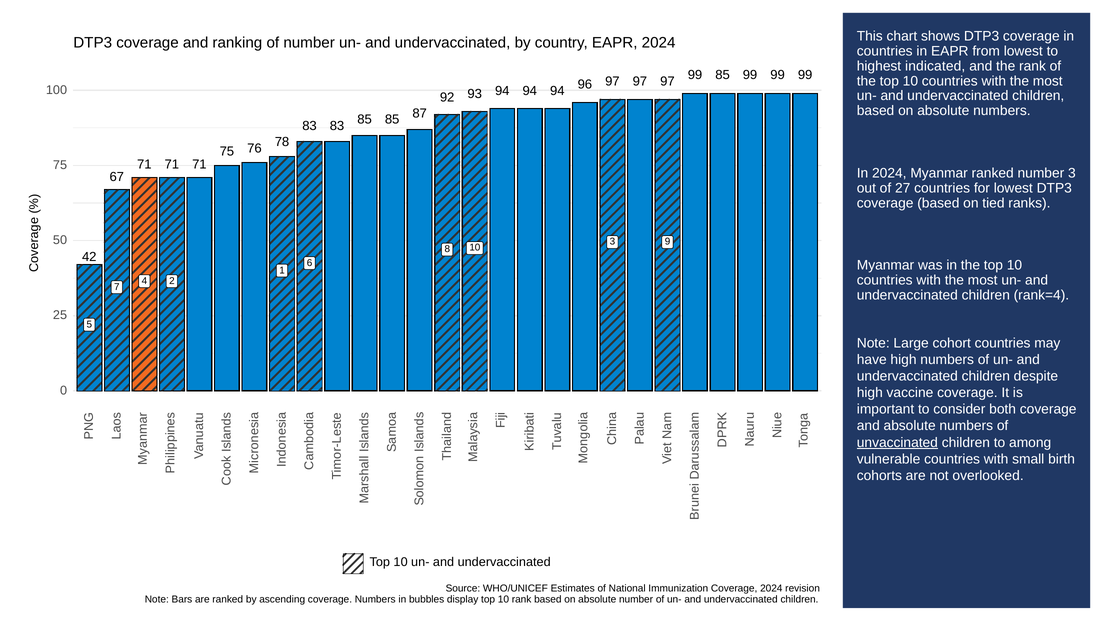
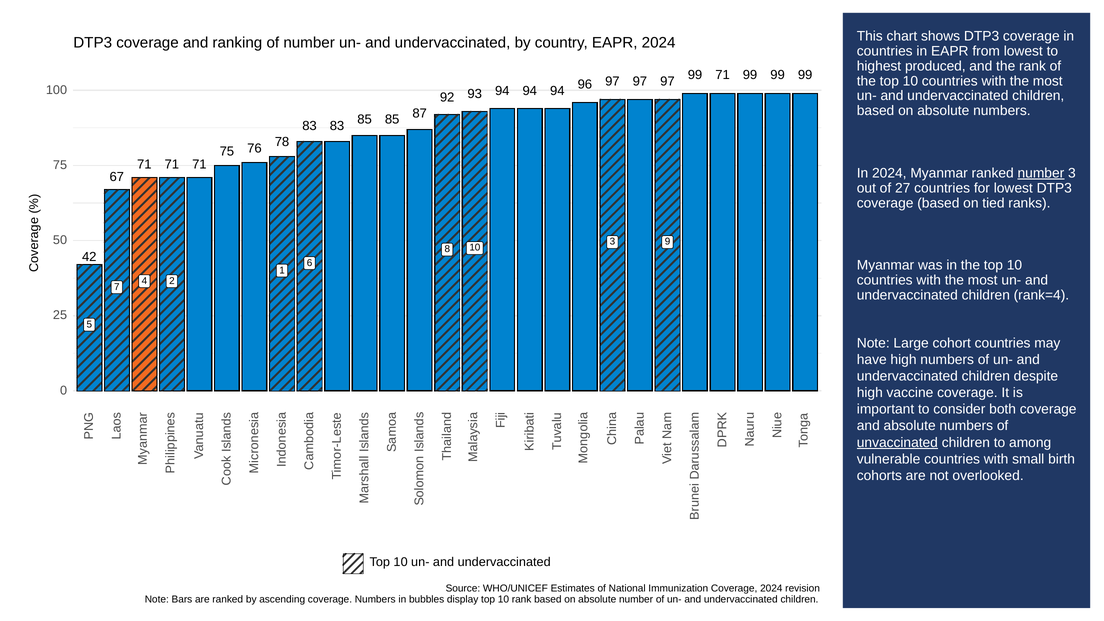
indicated: indicated -> produced
97 85: 85 -> 71
number at (1041, 173) underline: none -> present
